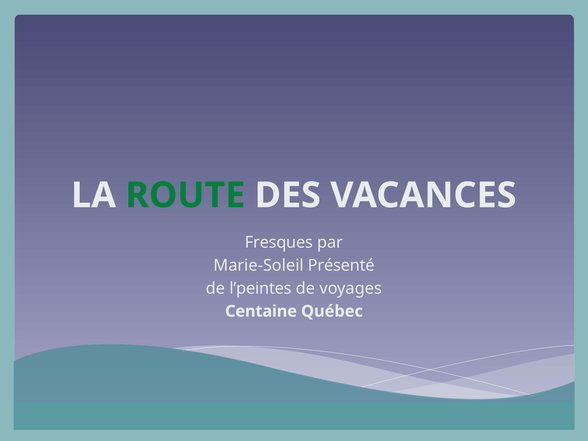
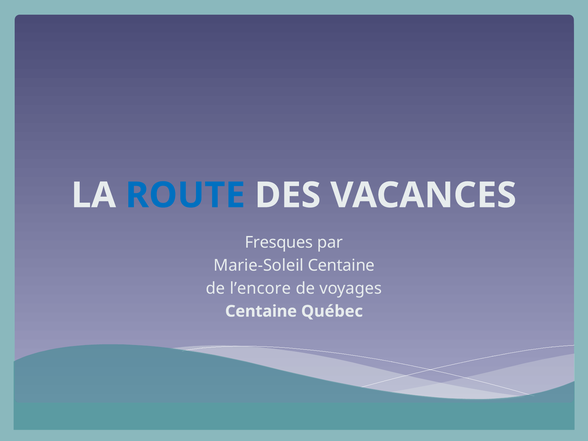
ROUTE colour: green -> blue
Marie-Soleil Présenté: Présenté -> Centaine
l’peintes: l’peintes -> l’encore
